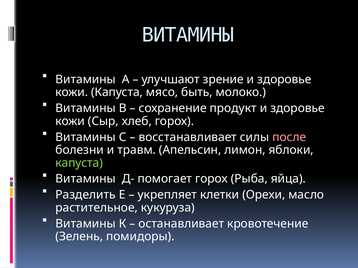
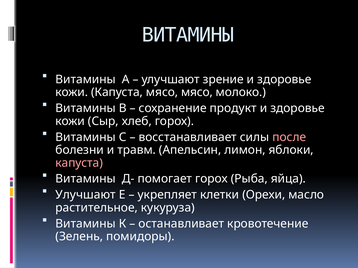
мясо быть: быть -> мясо
капуста at (79, 163) colour: light green -> pink
Разделить at (86, 195): Разделить -> Улучшают
